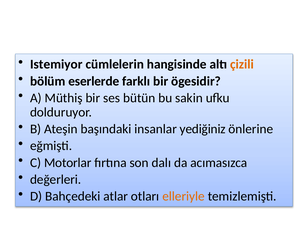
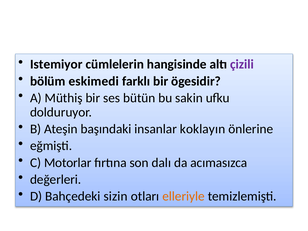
çizili colour: orange -> purple
eserlerde: eserlerde -> eskimedi
yediğiniz: yediğiniz -> koklayın
atlar: atlar -> sizin
